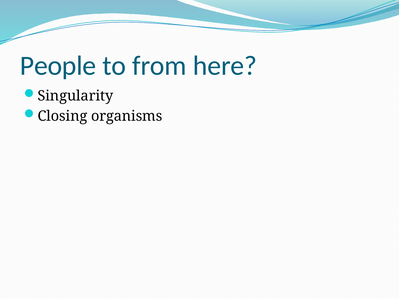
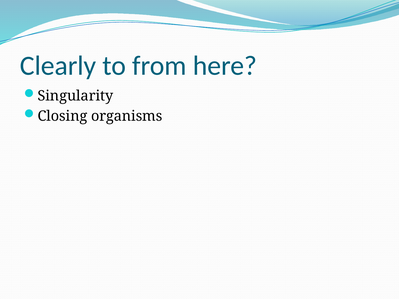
People: People -> Clearly
